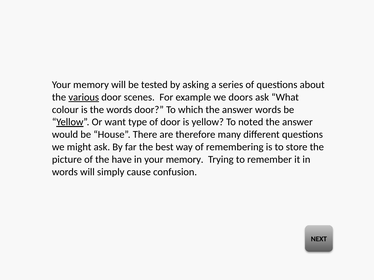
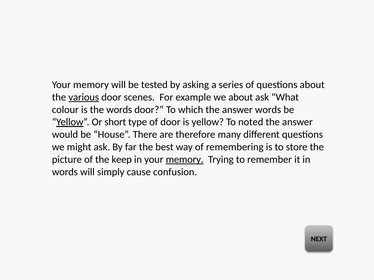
we doors: doors -> about
want: want -> short
have: have -> keep
memory at (185, 160) underline: none -> present
